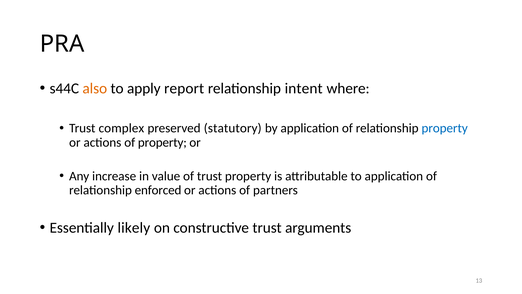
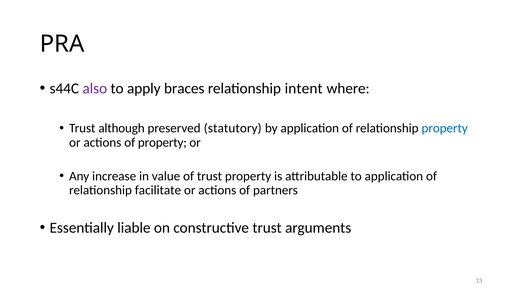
also colour: orange -> purple
report: report -> braces
complex: complex -> although
enforced: enforced -> facilitate
likely: likely -> liable
